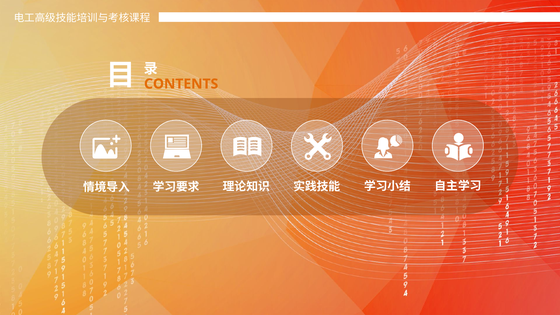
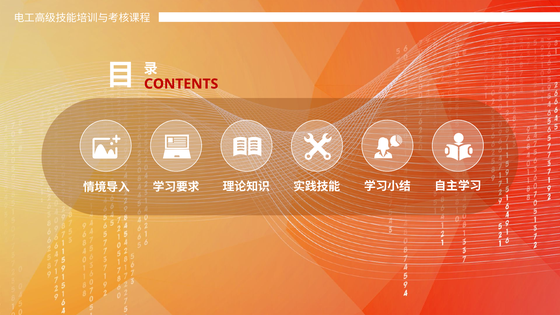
CONTENTS colour: orange -> red
